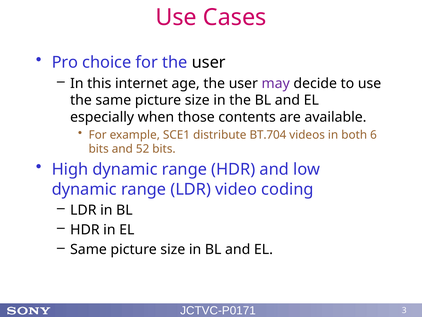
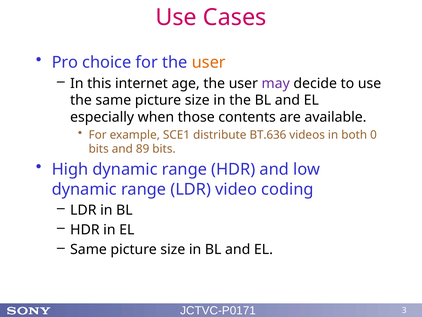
user at (209, 62) colour: black -> orange
BT.704: BT.704 -> BT.636
6: 6 -> 0
52: 52 -> 89
